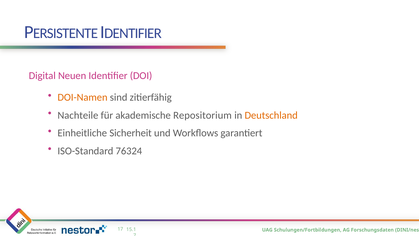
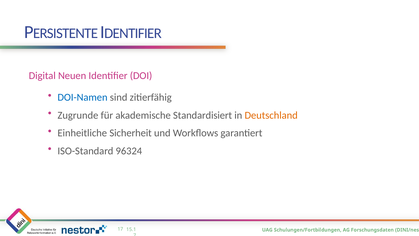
DOI-Namen colour: orange -> blue
Nachteile: Nachteile -> Zugrunde
Repositorium: Repositorium -> Standardisiert
76324: 76324 -> 96324
